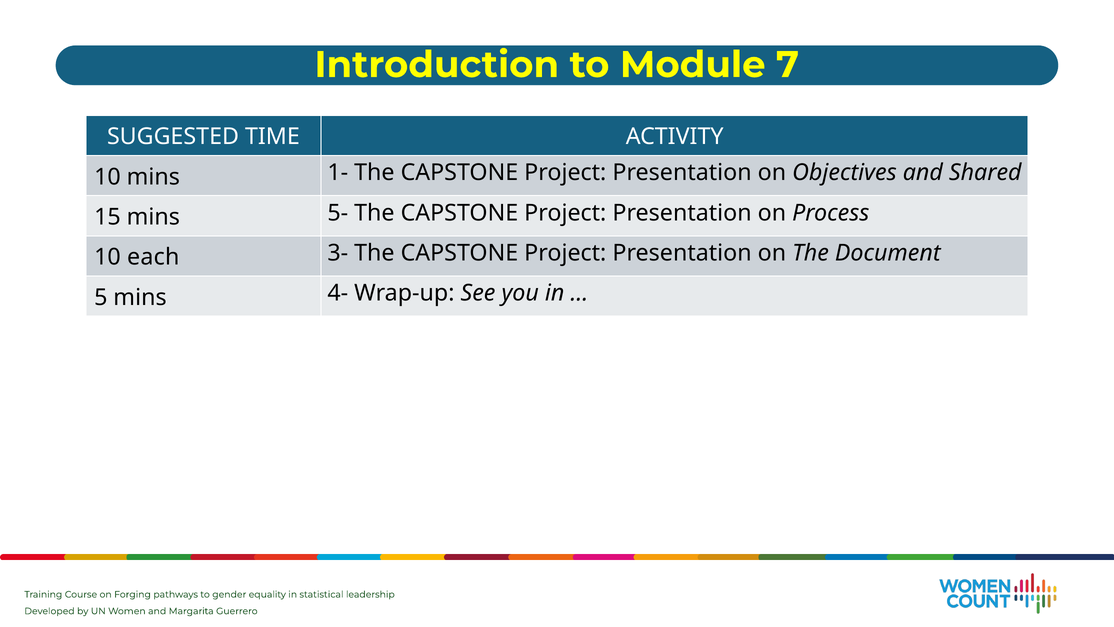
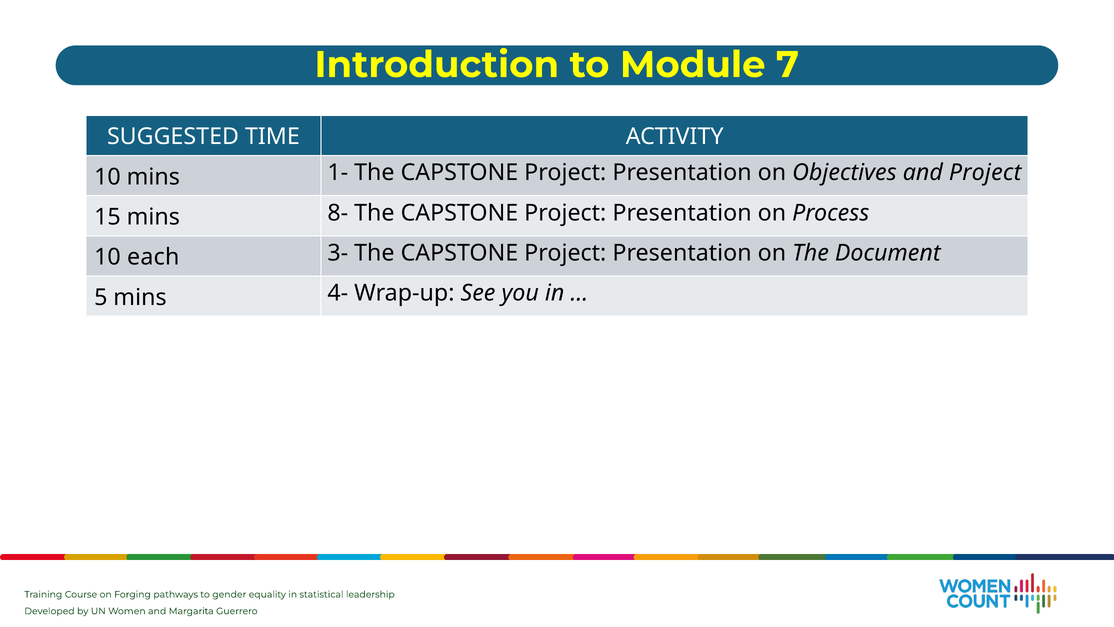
and Shared: Shared -> Project
5-: 5- -> 8-
